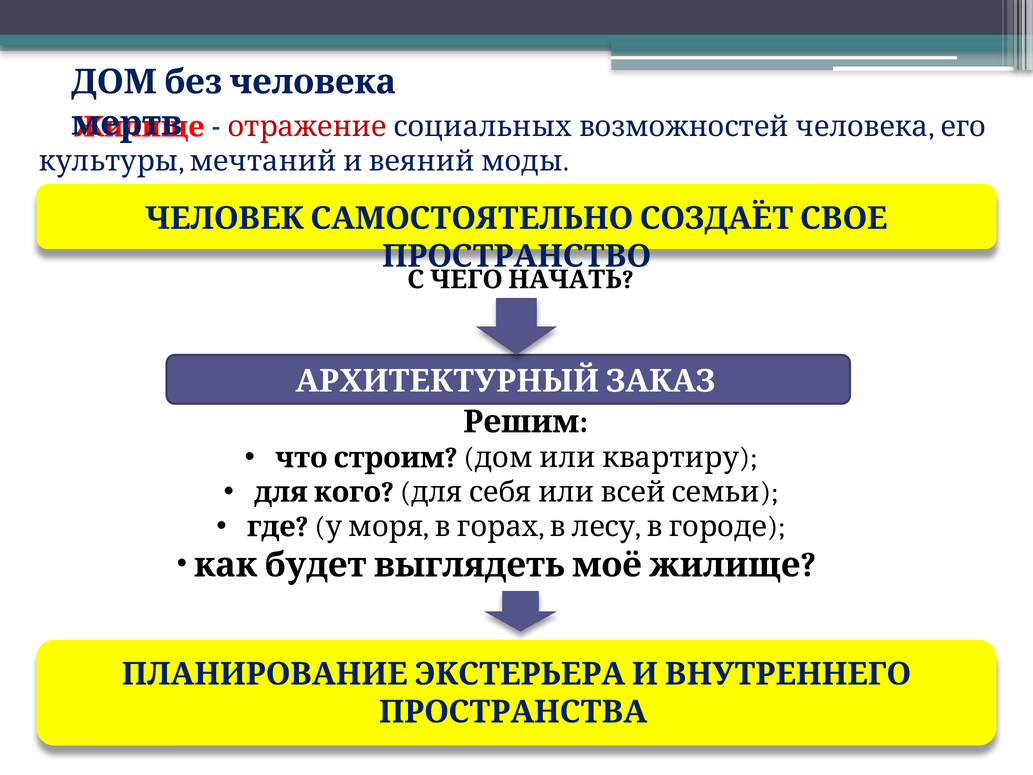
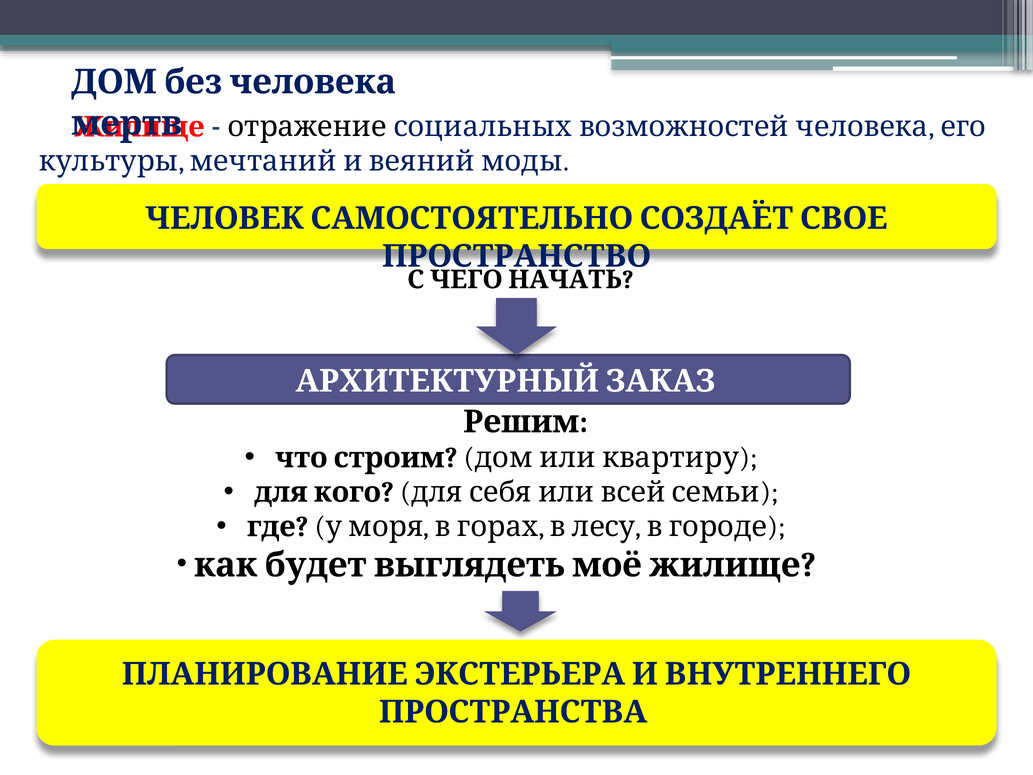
отражение colour: red -> black
